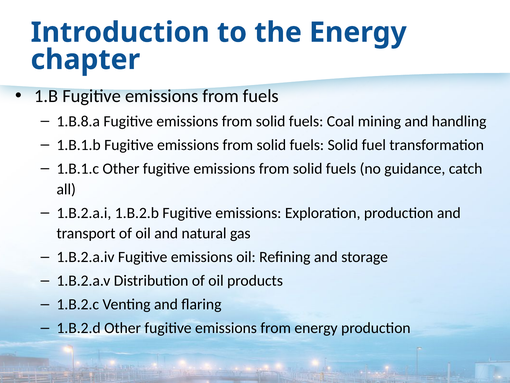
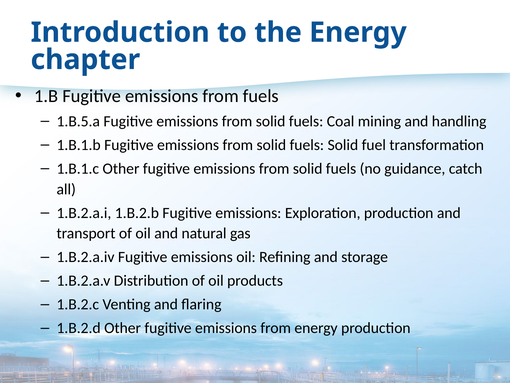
1.B.8.a: 1.B.8.a -> 1.B.5.a
